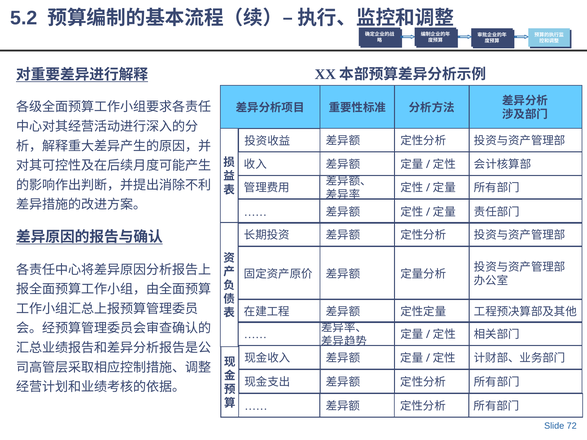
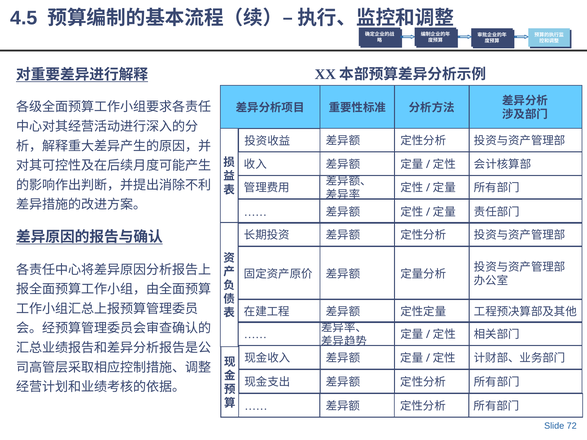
5.2: 5.2 -> 4.5
